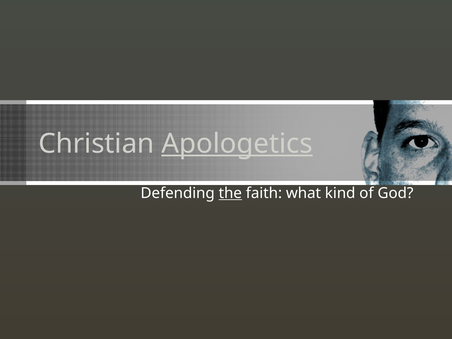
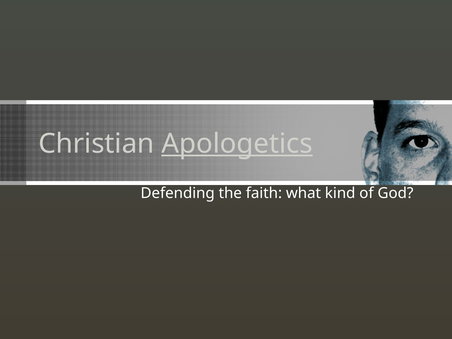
the underline: present -> none
